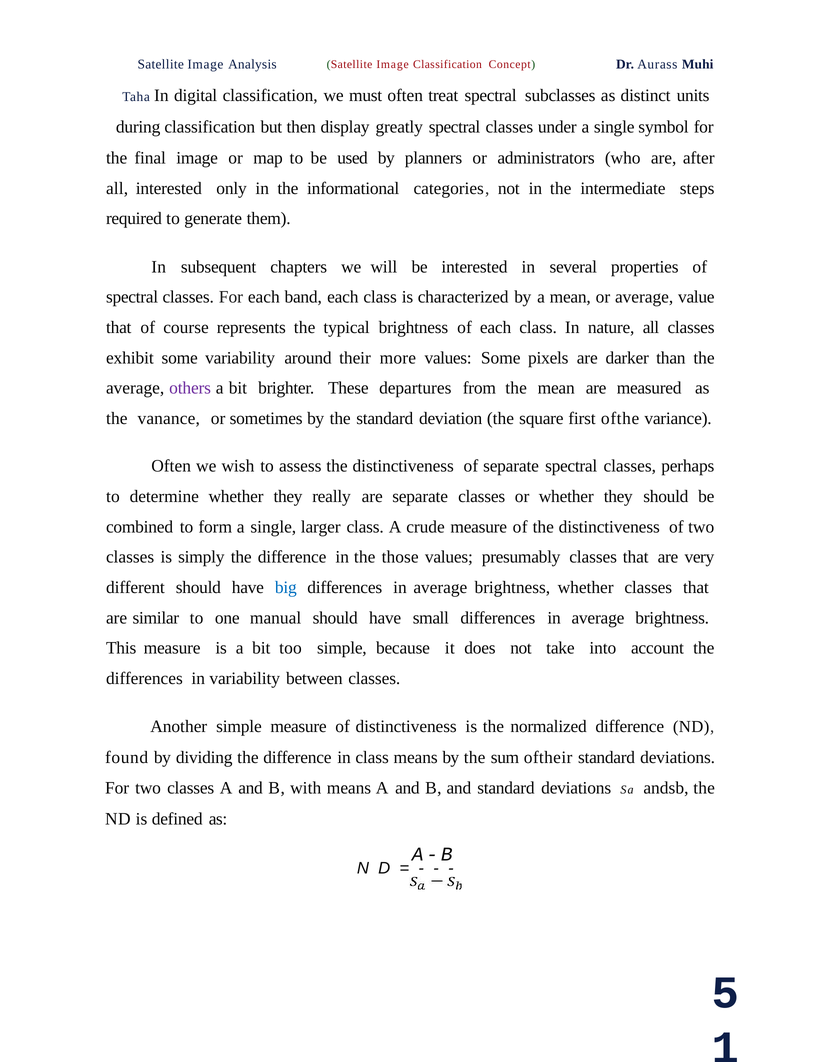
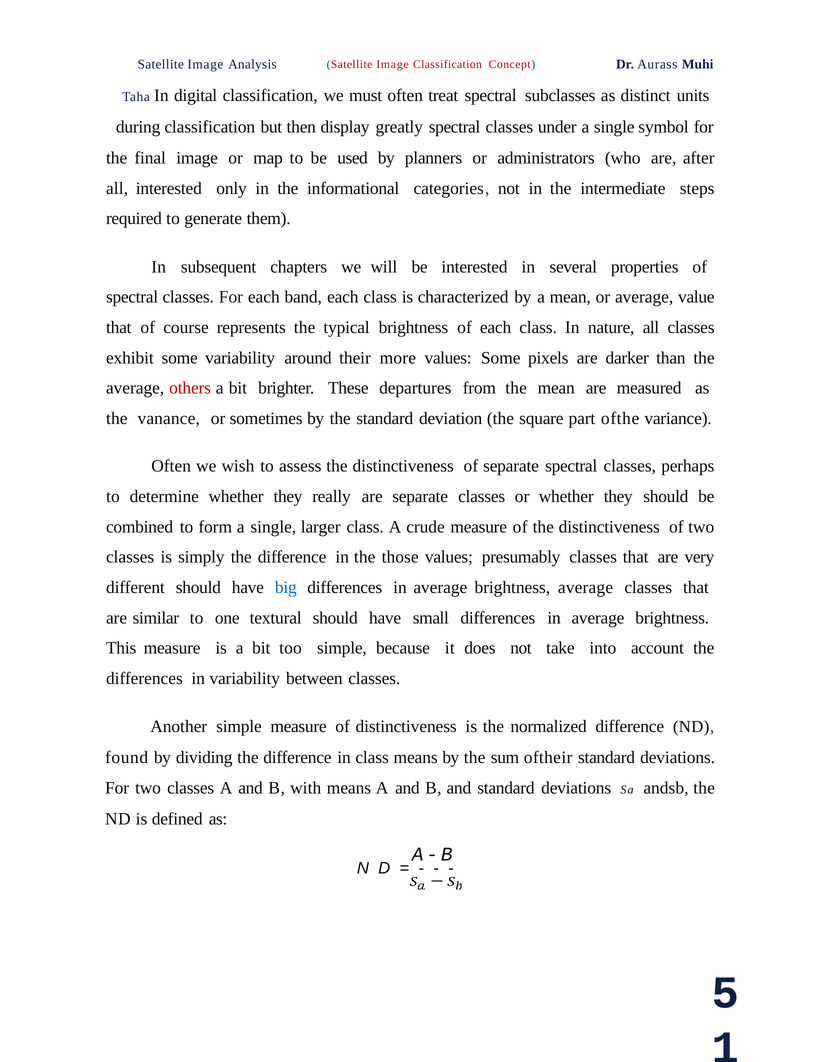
others colour: purple -> red
first: first -> part
brightness whether: whether -> average
manual: manual -> textural
